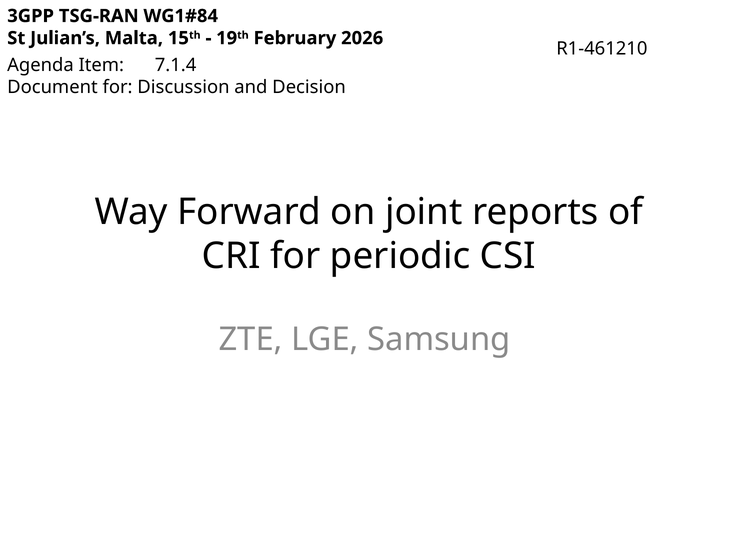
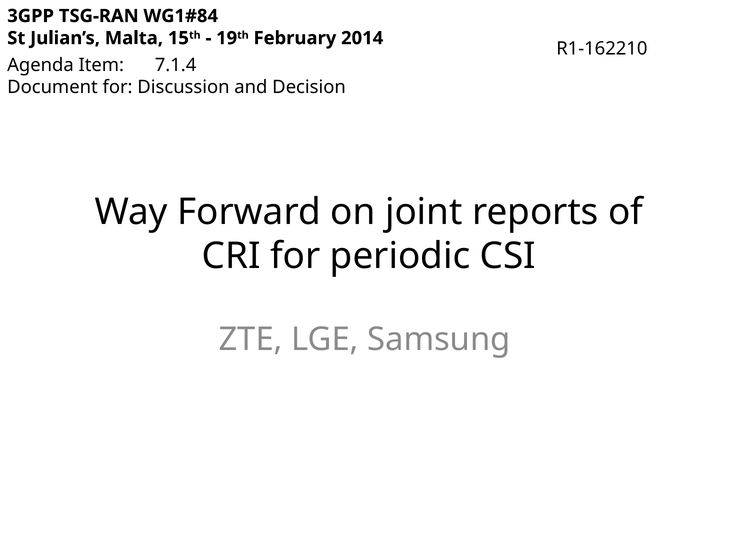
2026: 2026 -> 2014
R1-461210: R1-461210 -> R1-162210
